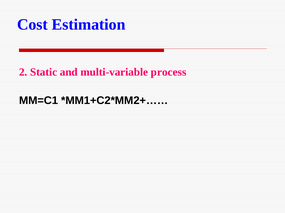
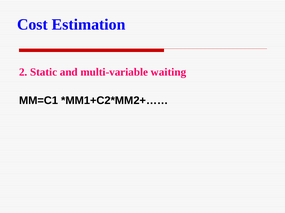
process: process -> waiting
